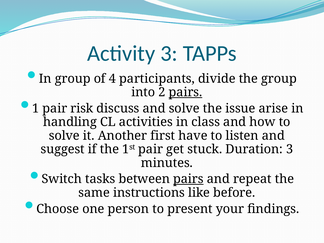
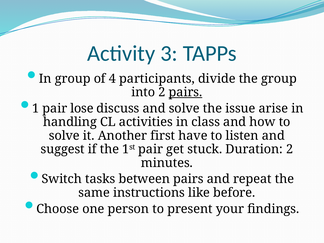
risk: risk -> lose
Duration 3: 3 -> 2
pairs at (188, 179) underline: present -> none
